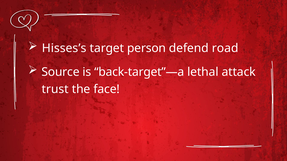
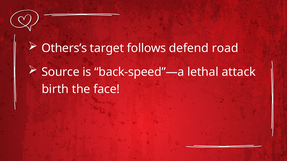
Hisses’s: Hisses’s -> Others’s
person: person -> follows
back-target”—a: back-target”—a -> back-speed”—a
trust: trust -> birth
